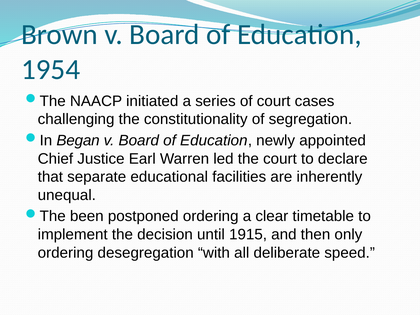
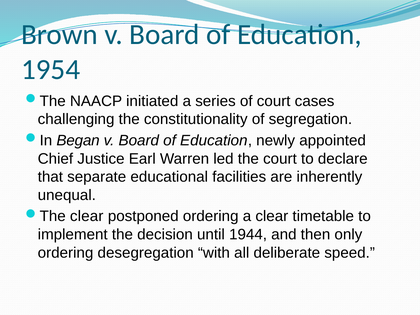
been at (87, 216): been -> clear
1915: 1915 -> 1944
